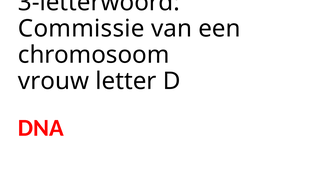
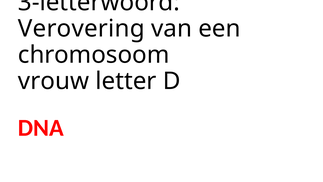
Commissie: Commissie -> Verovering
